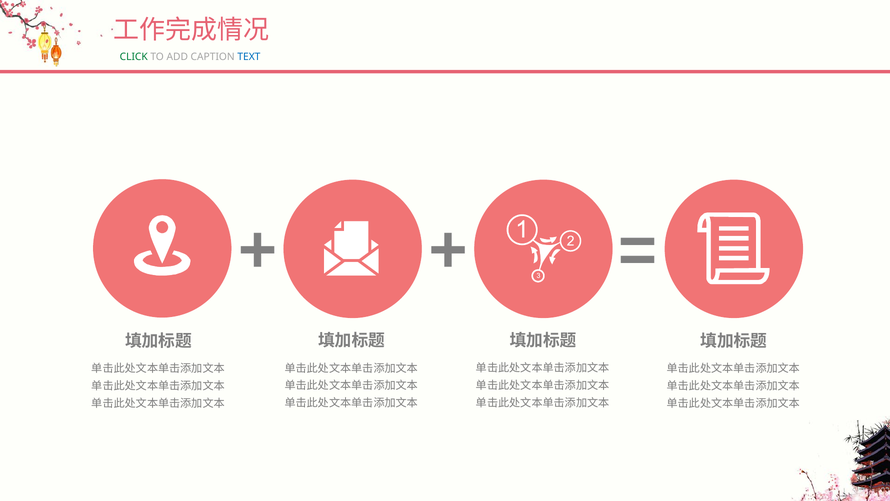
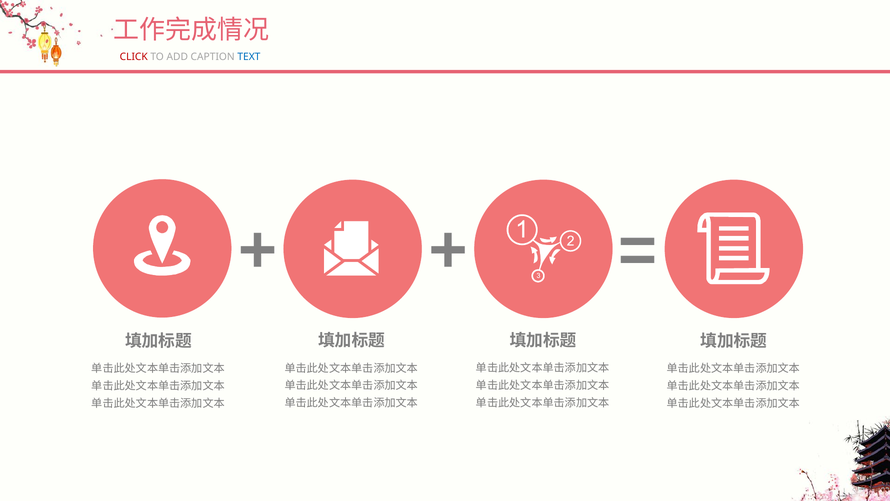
CLICK colour: green -> red
